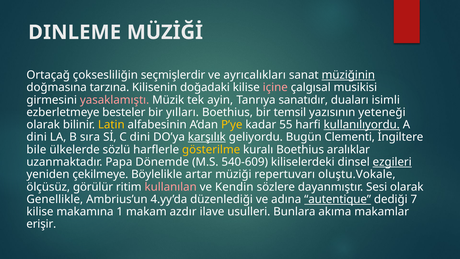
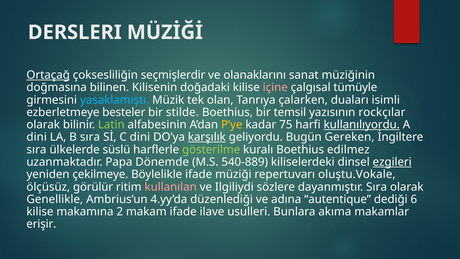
DINLEME: DINLEME -> DERSLERI
Ortaçağ underline: none -> present
ayrıcalıkları: ayrıcalıkları -> olanaklarını
müziğinin underline: present -> none
tarzına: tarzına -> bilinen
musikisi: musikisi -> tümüyle
yasaklamıştı colour: pink -> light blue
ayin: ayin -> olan
sanatıdır: sanatıdır -> çalarken
yılları: yılları -> stilde
yeteneği: yeteneği -> rockçılar
Latin colour: yellow -> light green
55: 55 -> 75
Clementi: Clementi -> Gereken
bile at (36, 149): bile -> sıra
sözlü: sözlü -> süslü
gösterilme colour: yellow -> light green
aralıklar: aralıklar -> edilmez
540-609: 540-609 -> 540-889
Böylelikle artar: artar -> ifade
Kendin: Kendin -> Ilgiliydi
dayanmıştır Sesi: Sesi -> Sıra
autentique underline: present -> none
7: 7 -> 6
1: 1 -> 2
makam azdır: azdır -> ifade
